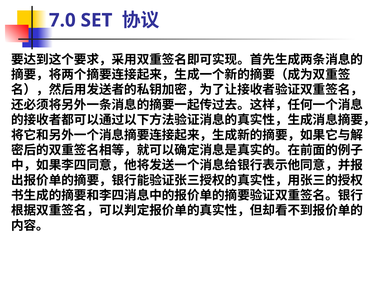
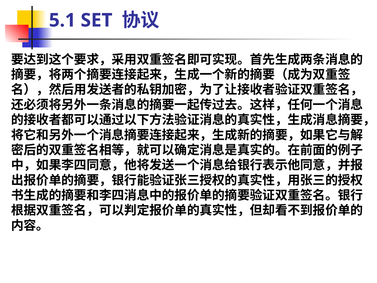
7.0: 7.0 -> 5.1
